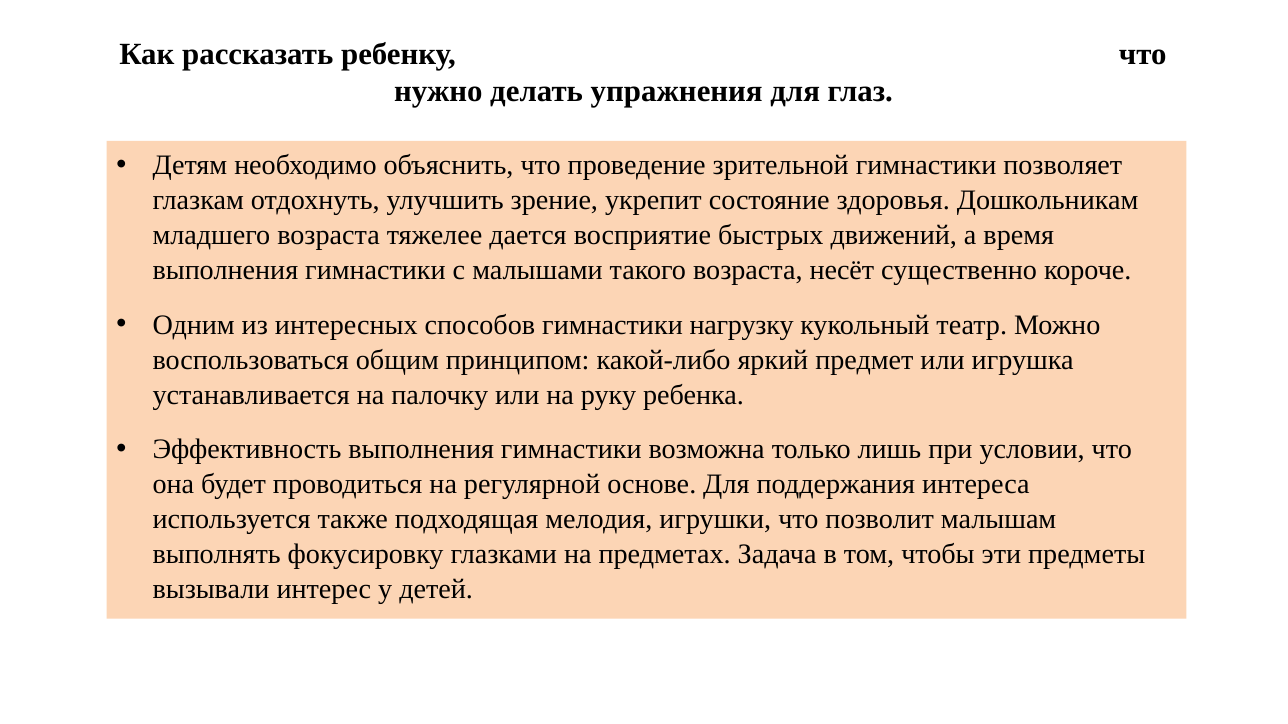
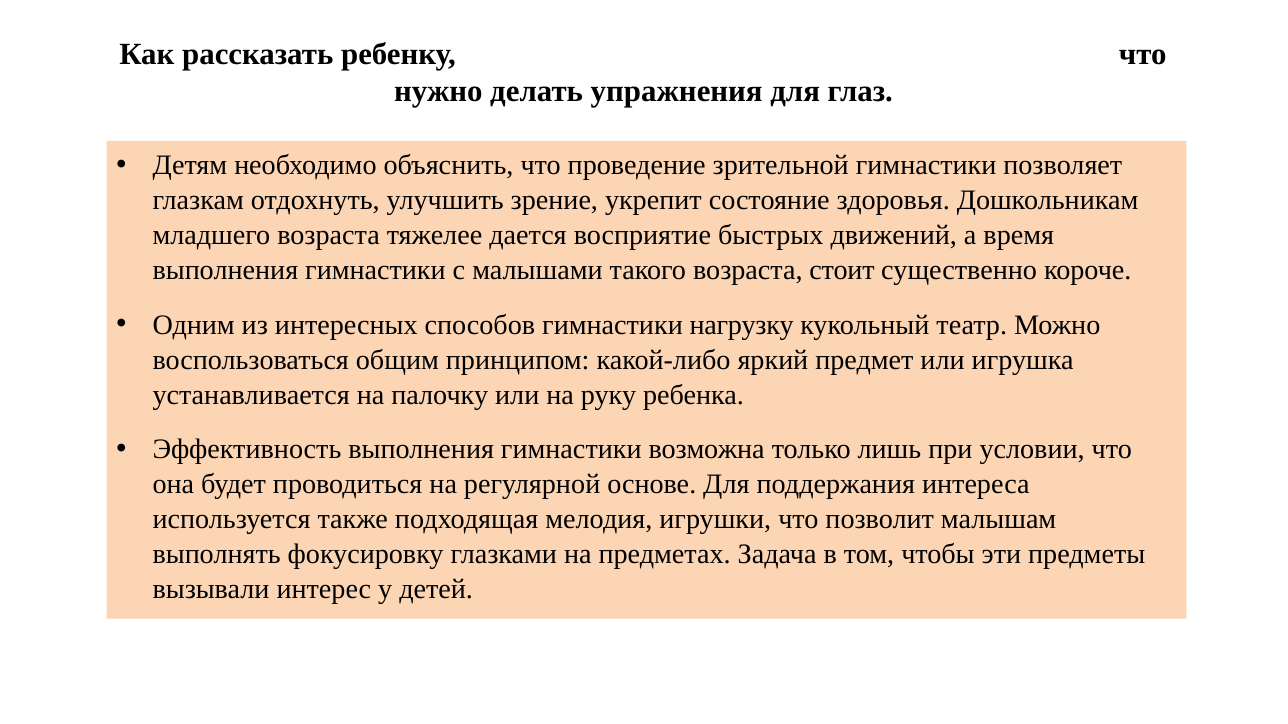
несёт: несёт -> стоит
